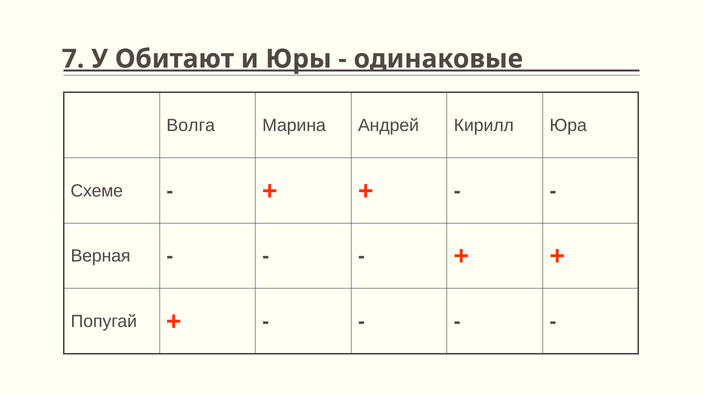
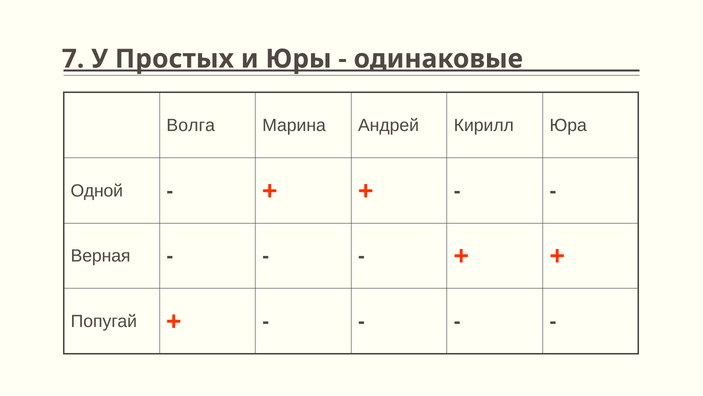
Обитают: Обитают -> Простых
Схеме: Схеме -> Одной
